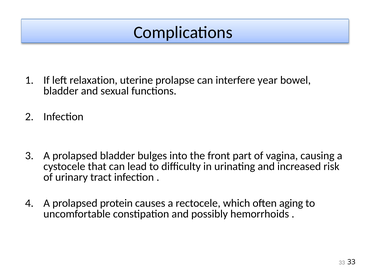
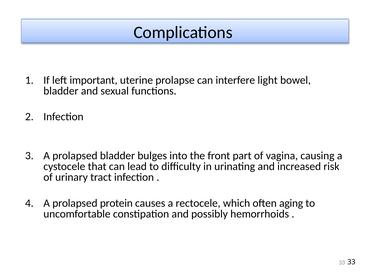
relaxation: relaxation -> important
year: year -> light
